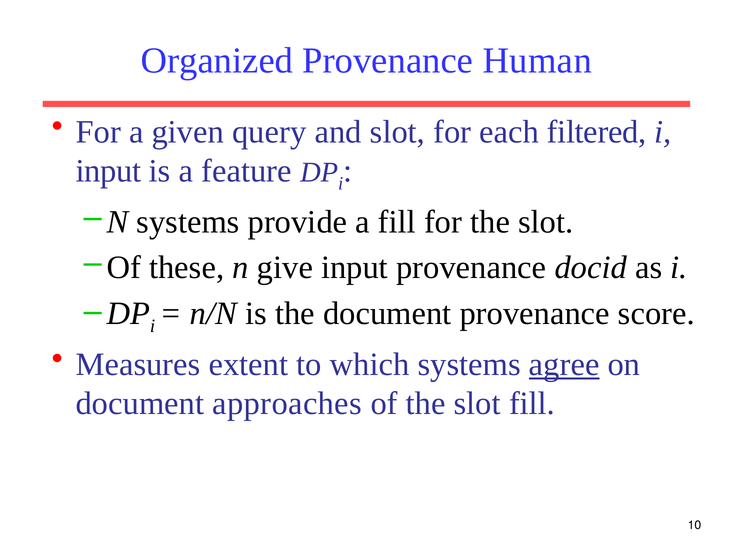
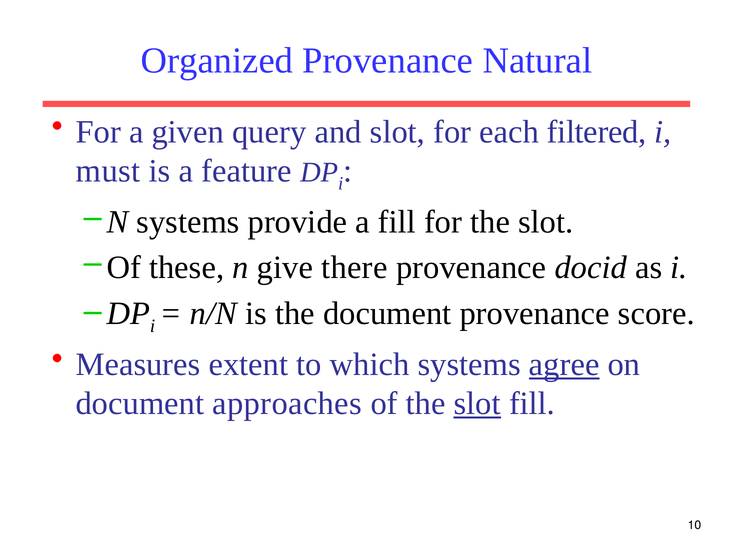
Human: Human -> Natural
input at (108, 171): input -> must
give input: input -> there
slot at (477, 403) underline: none -> present
